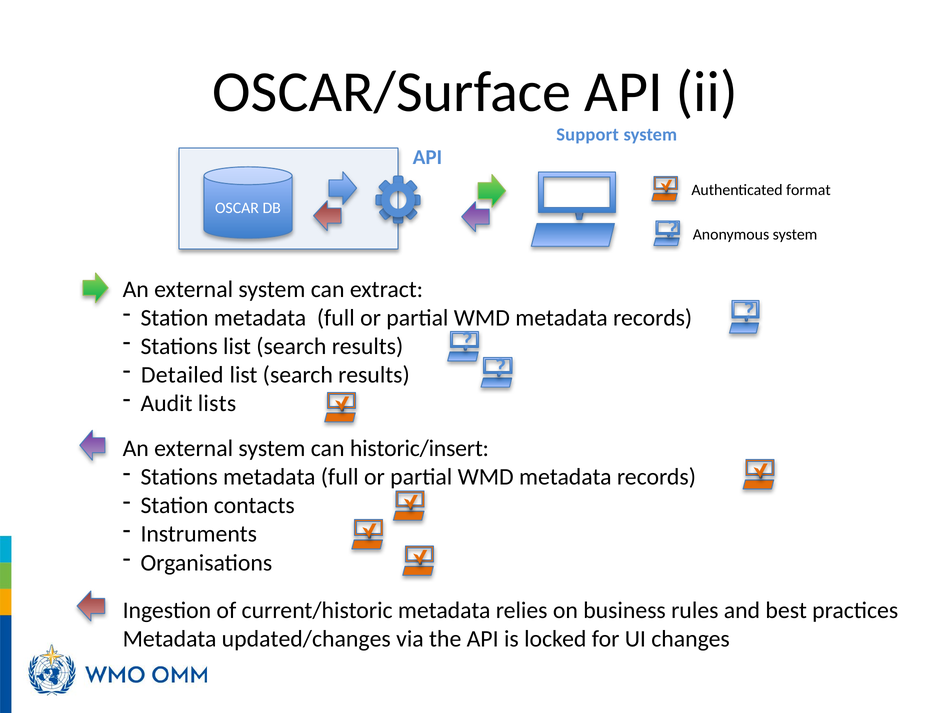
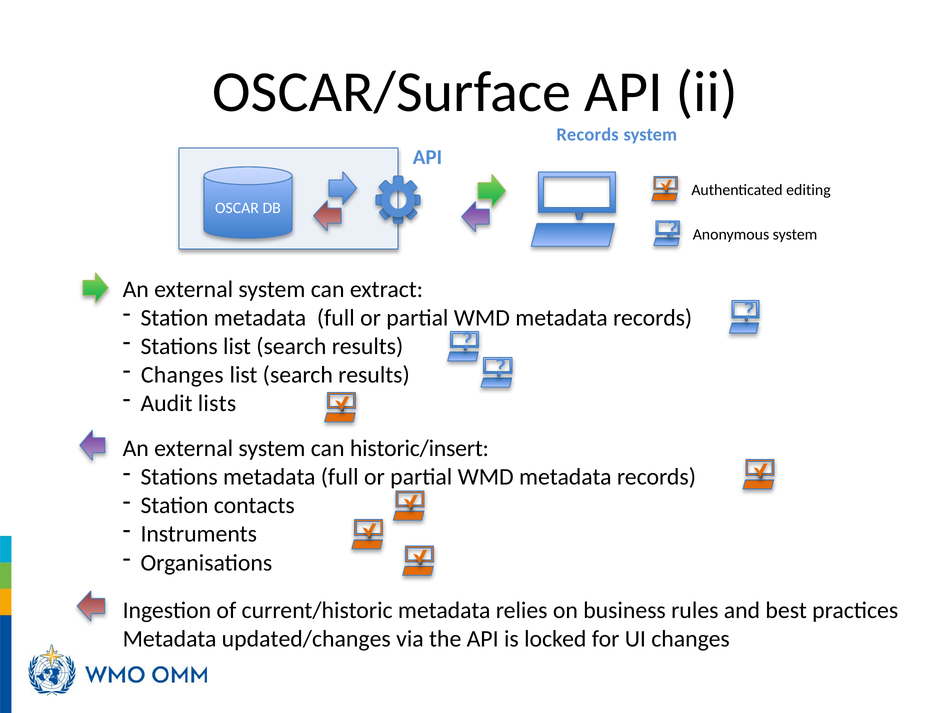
Support at (588, 135): Support -> Records
format: format -> editing
Detailed at (182, 375): Detailed -> Changes
